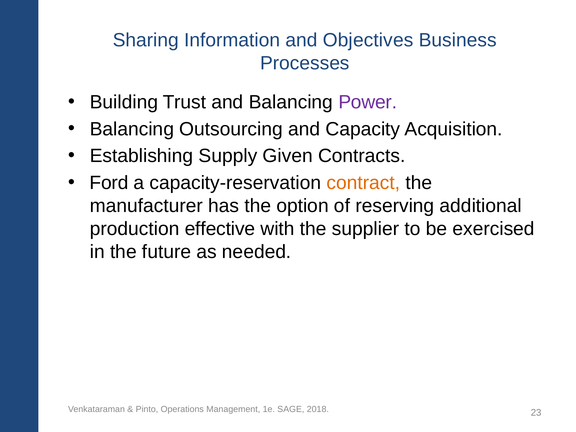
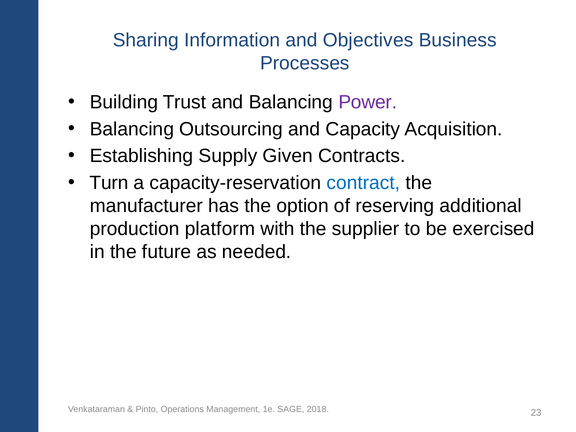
Ford: Ford -> Turn
contract colour: orange -> blue
effective: effective -> platform
